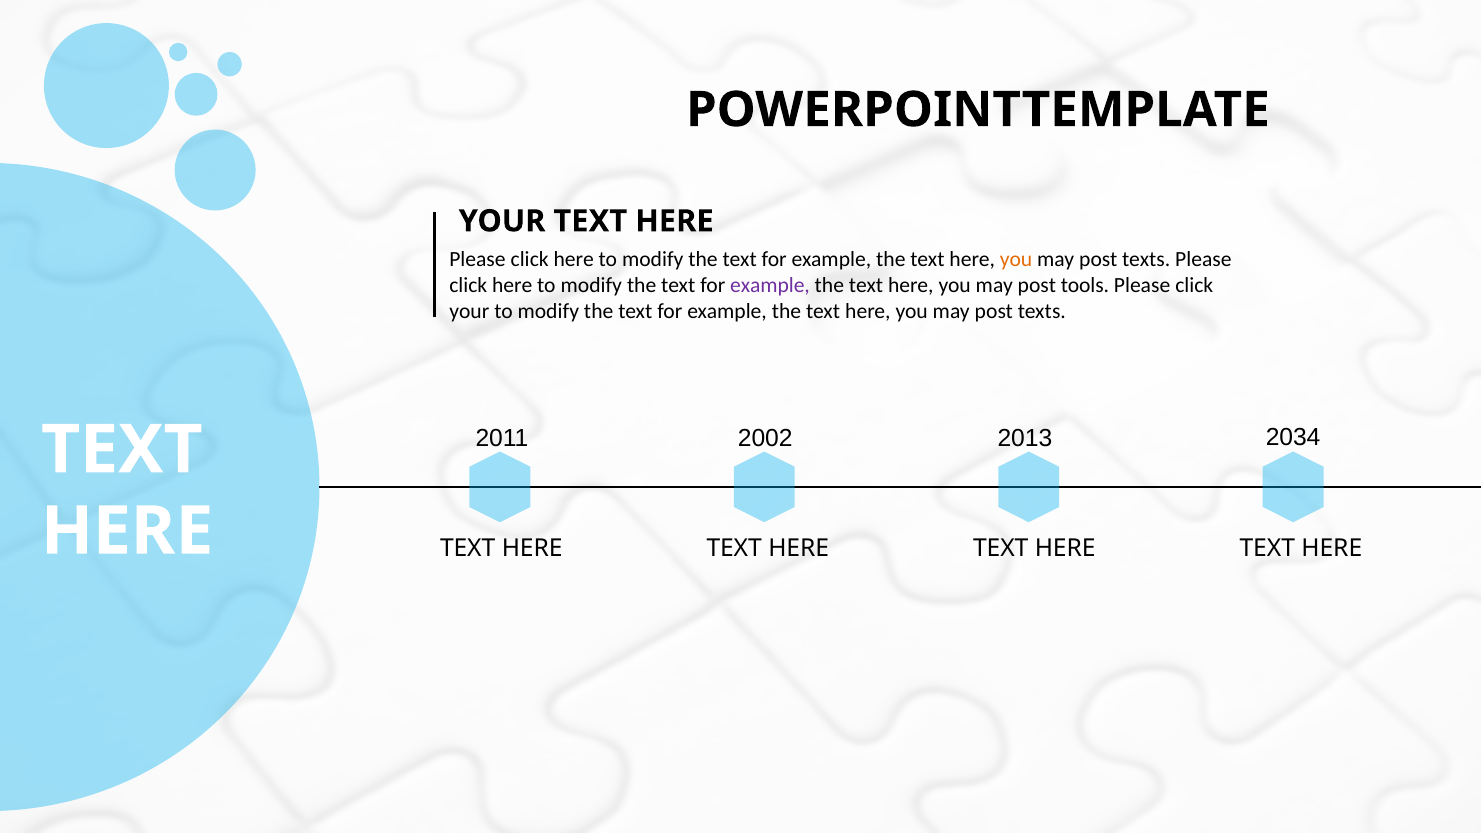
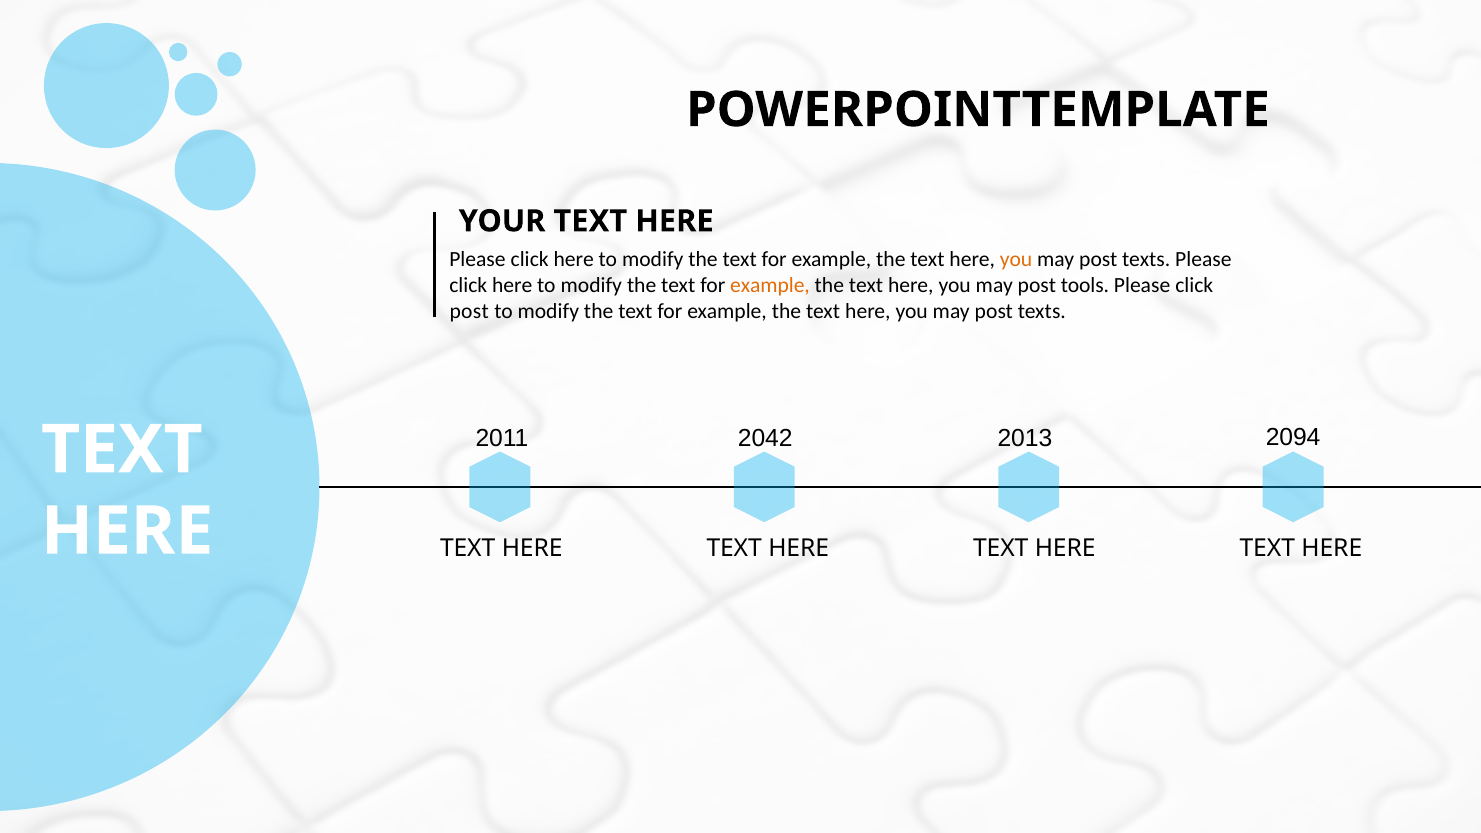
example at (770, 286) colour: purple -> orange
your at (469, 312): your -> post
2002: 2002 -> 2042
2034: 2034 -> 2094
